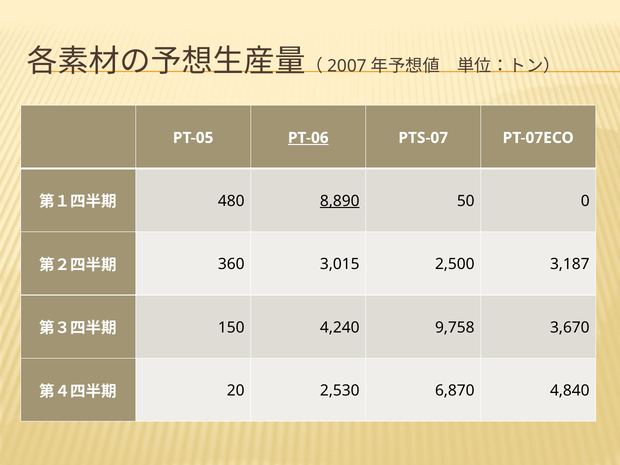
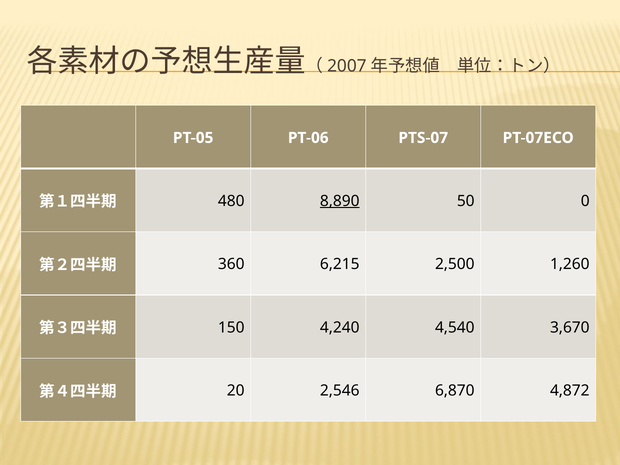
PT-06 underline: present -> none
3,015: 3,015 -> 6,215
3,187: 3,187 -> 1,260
9,758: 9,758 -> 4,540
2,530: 2,530 -> 2,546
4,840: 4,840 -> 4,872
